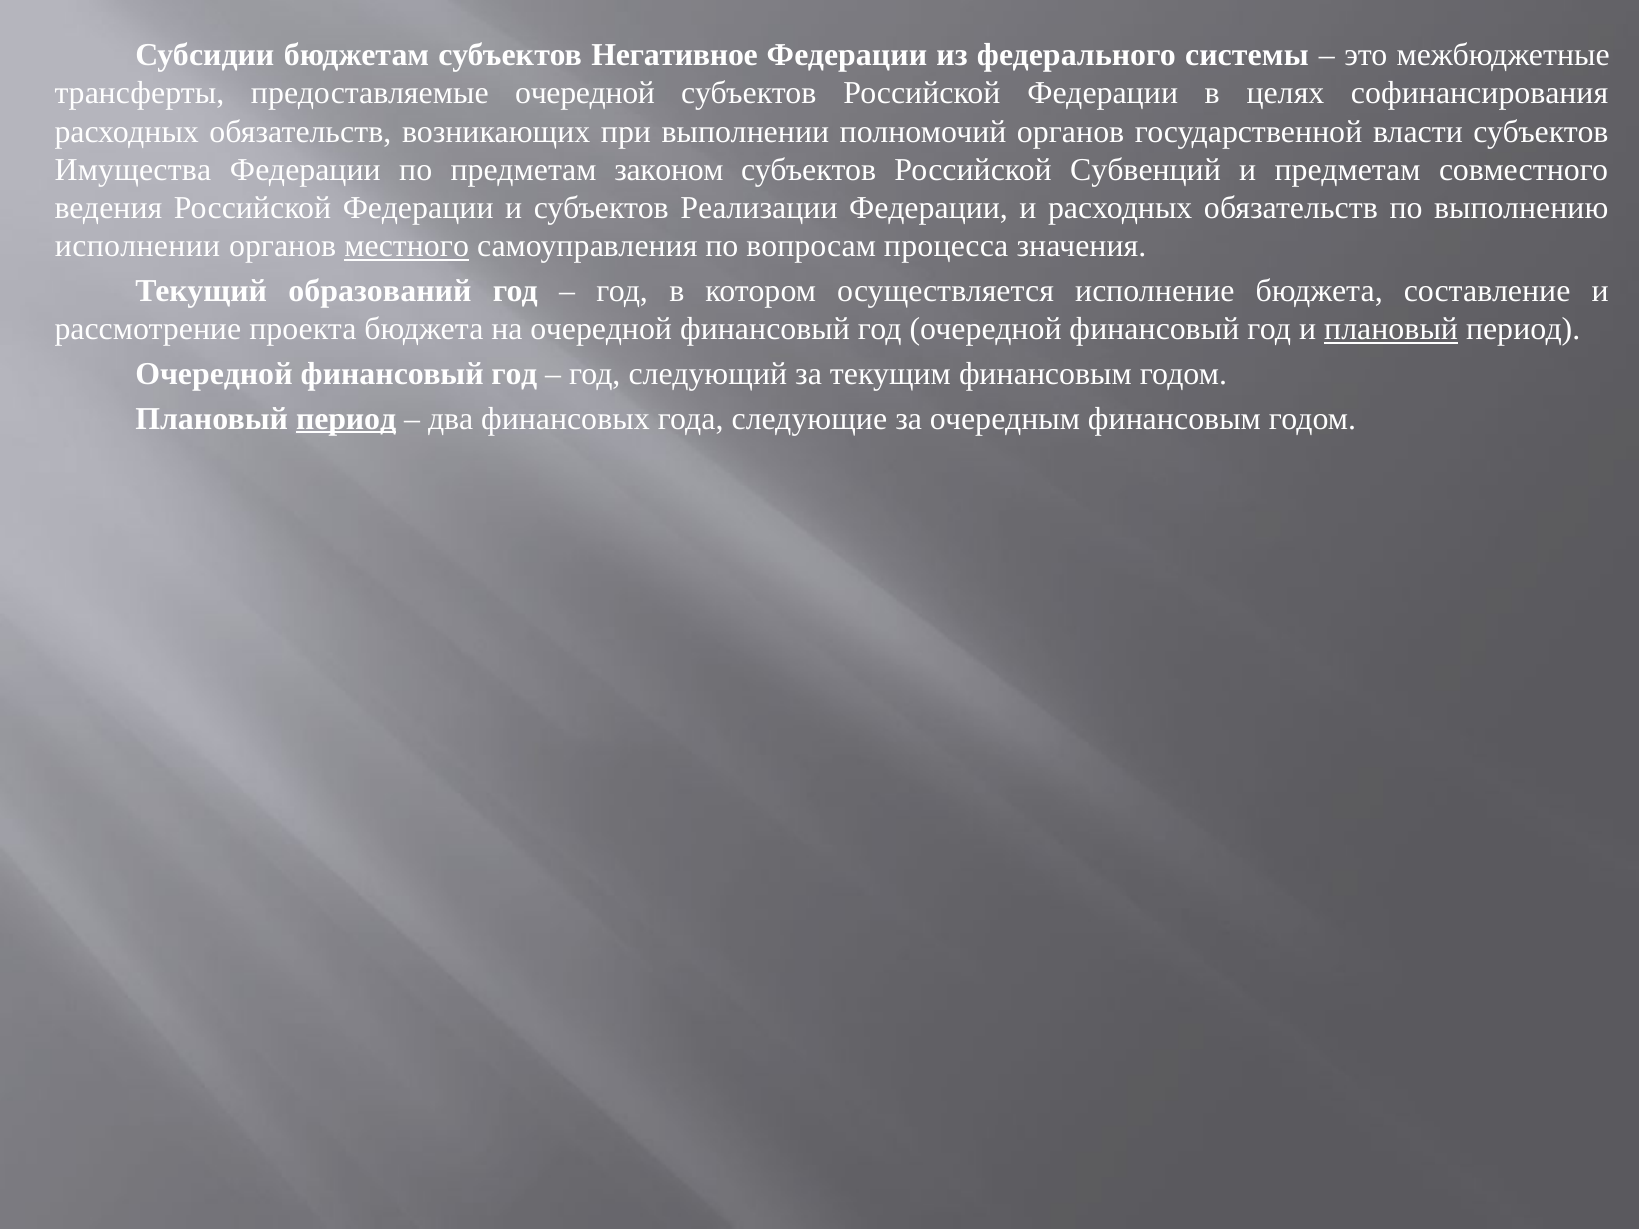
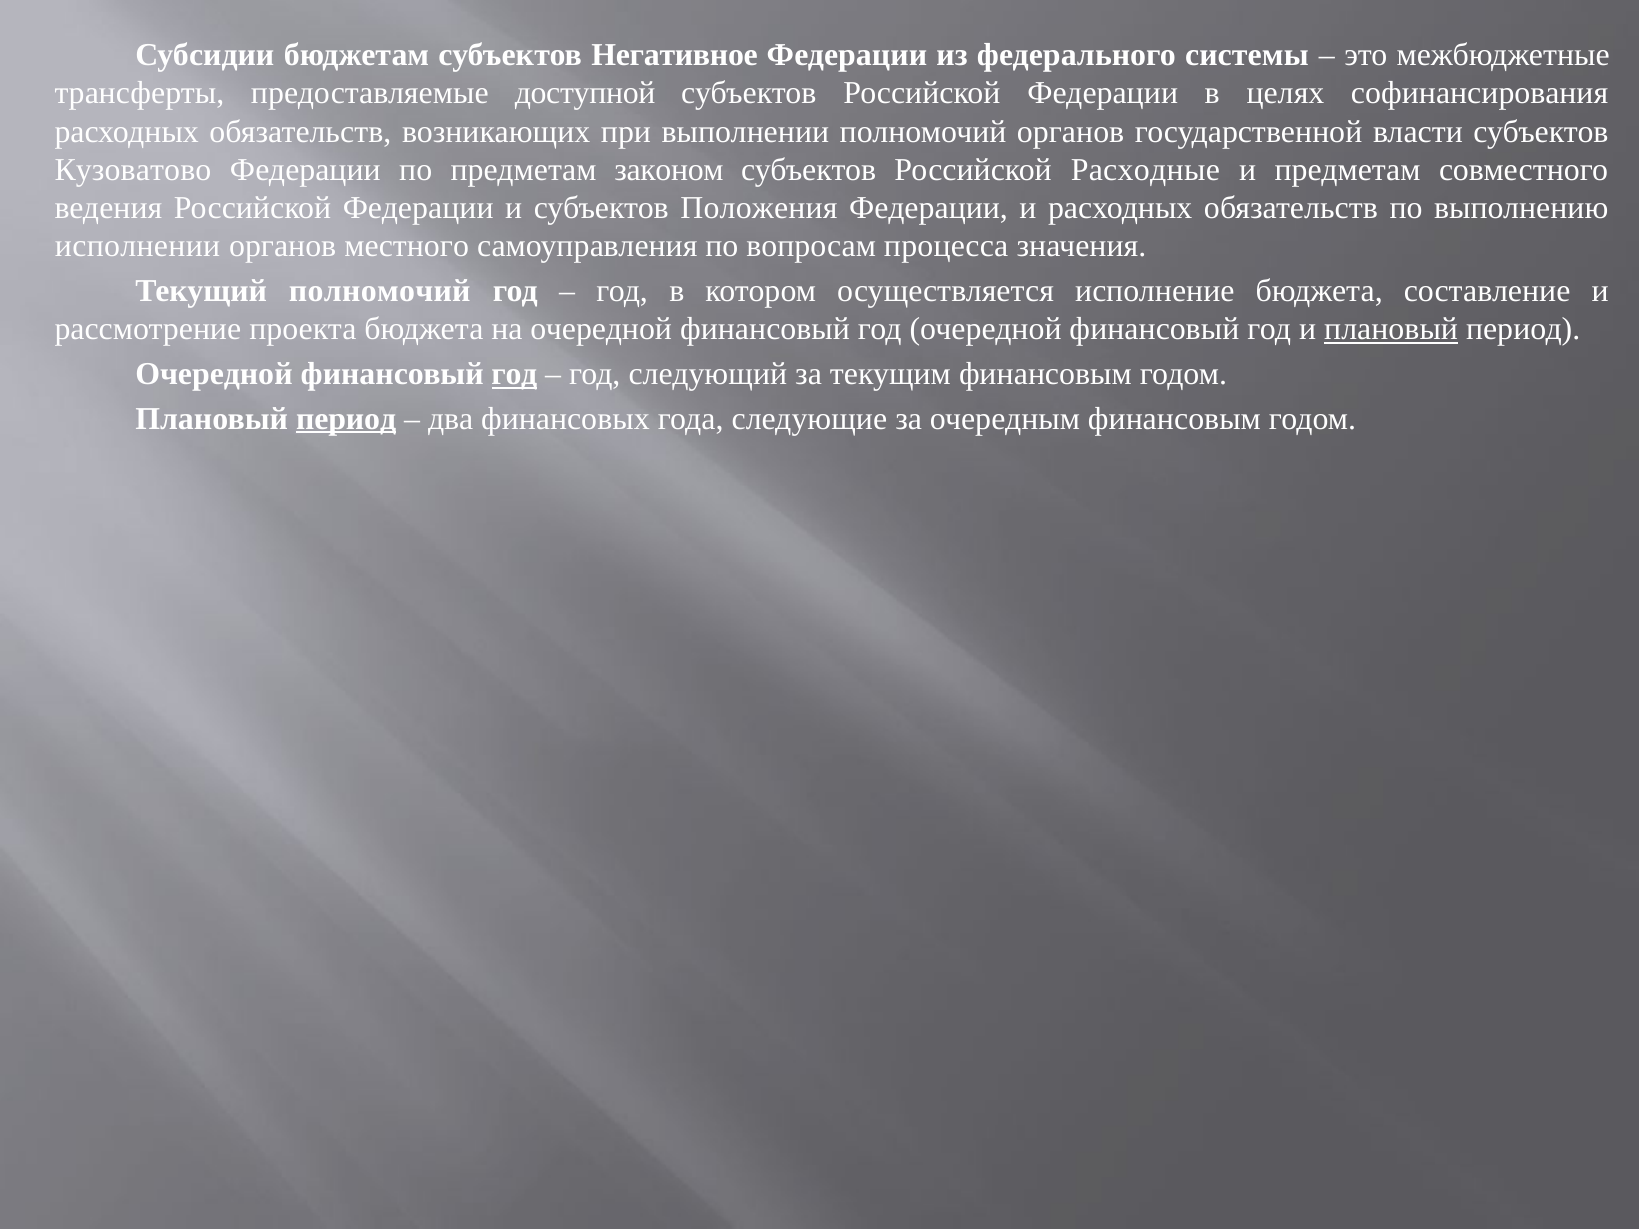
предоставляемые очередной: очередной -> доступной
Имущества: Имущества -> Кузоватово
Субвенций: Субвенций -> Расходные
Реализации: Реализации -> Положения
местного underline: present -> none
Текущий образований: образований -> полномочий
год at (514, 374) underline: none -> present
